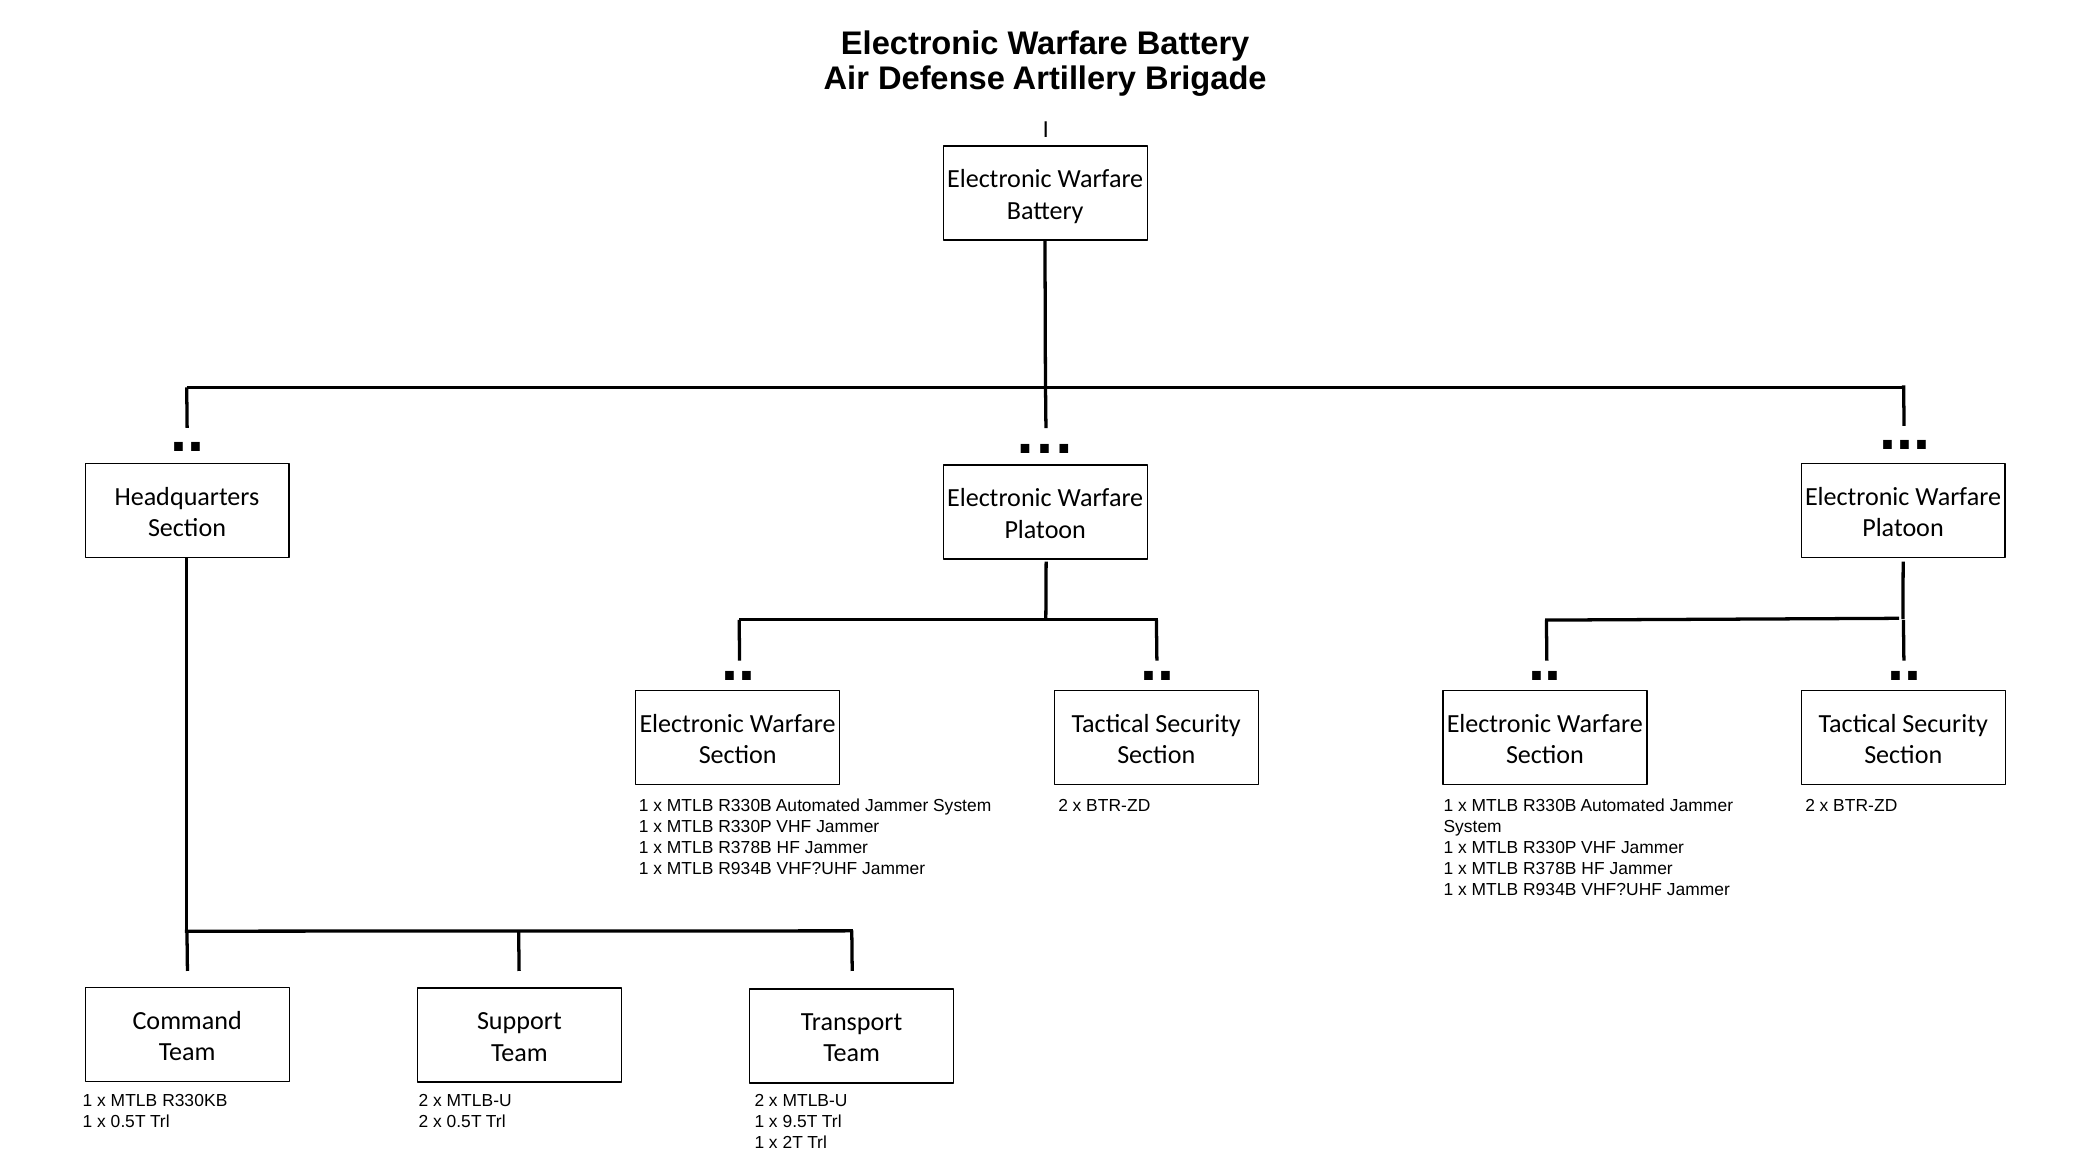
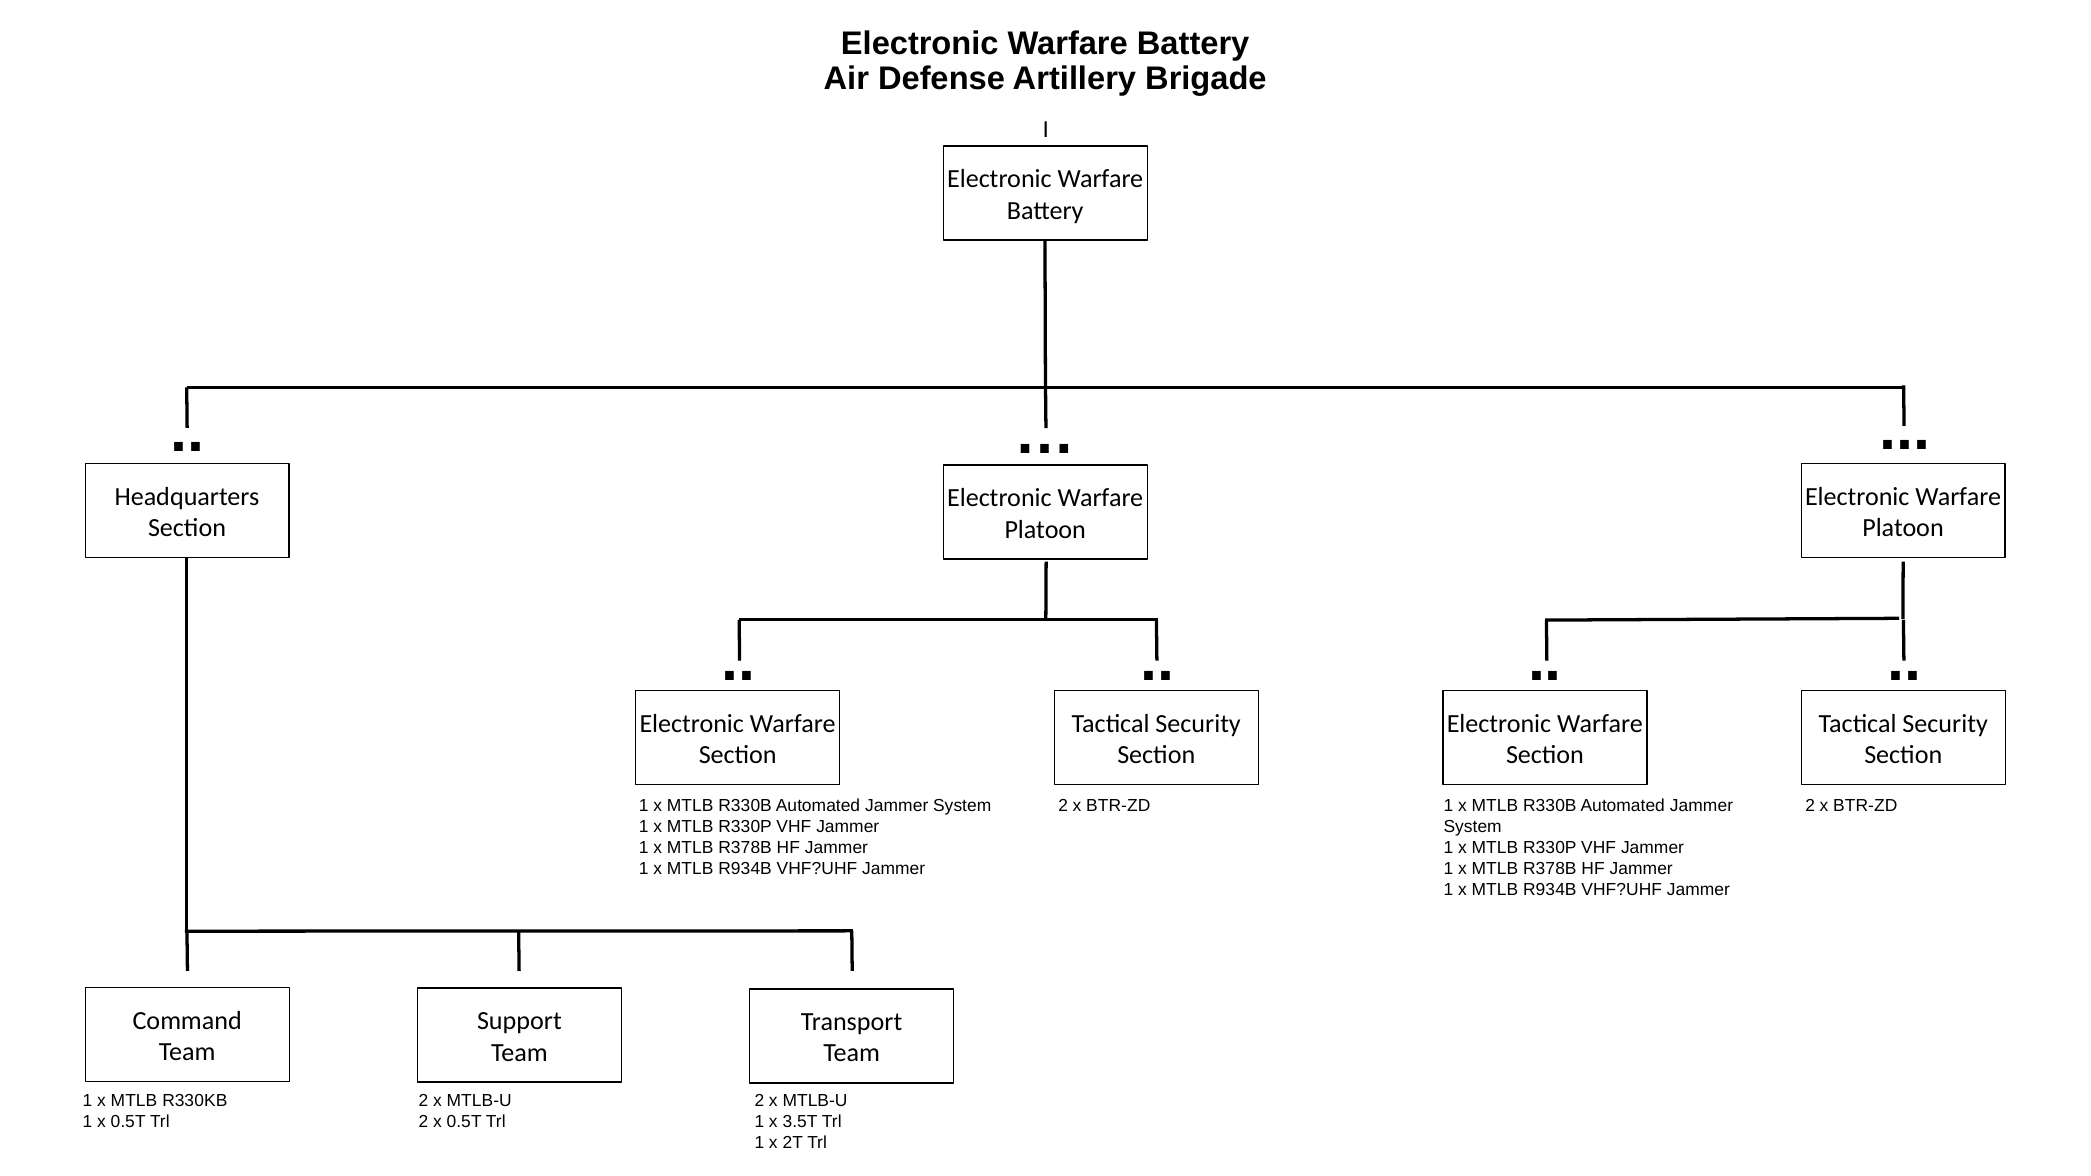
9.5T: 9.5T -> 3.5T
